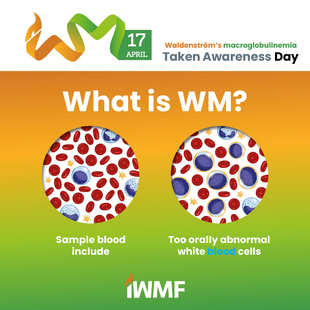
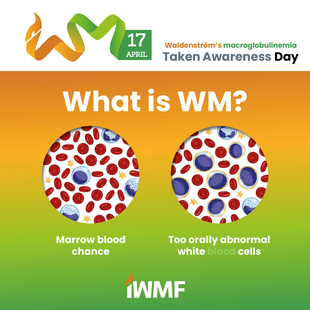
Sample: Sample -> Marrow
include: include -> chance
blood at (222, 252) colour: light blue -> light green
